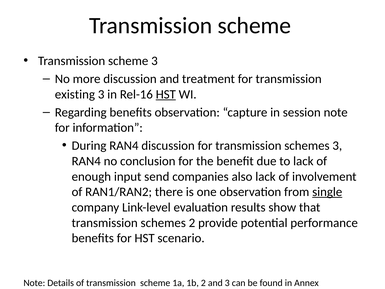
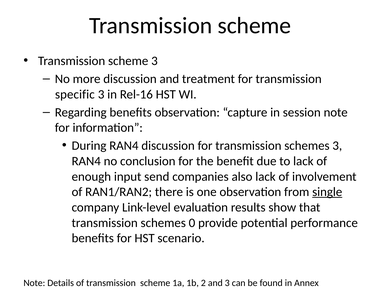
existing: existing -> specific
HST at (166, 94) underline: present -> none
schemes 2: 2 -> 0
